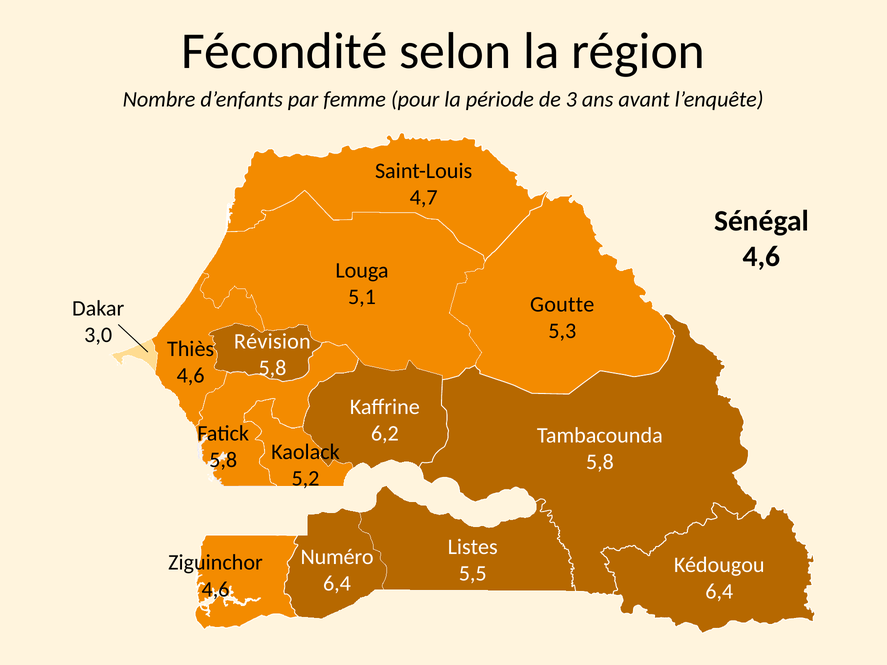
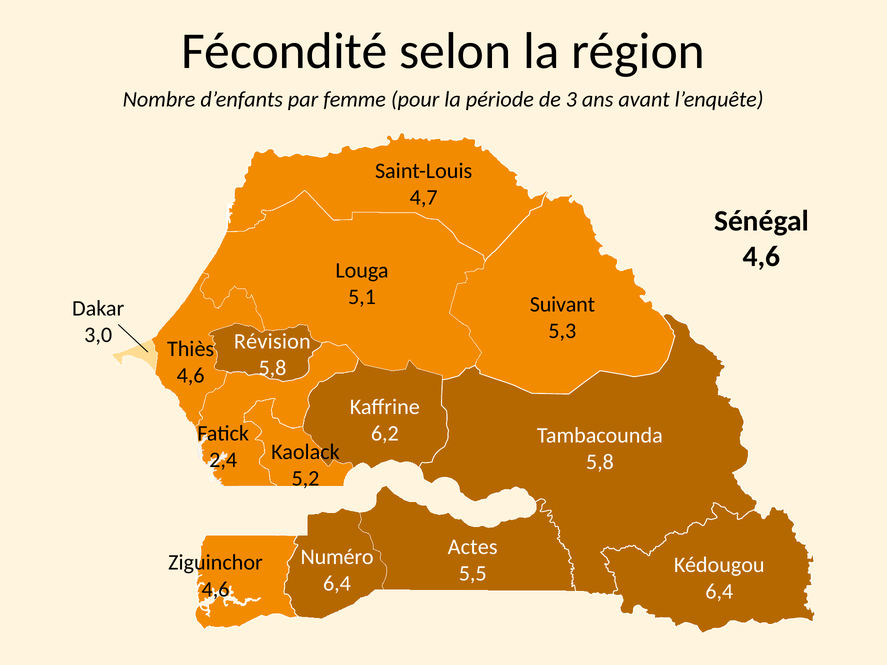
Goutte: Goutte -> Suivant
5,8 at (223, 460): 5,8 -> 2,4
Listes: Listes -> Actes
